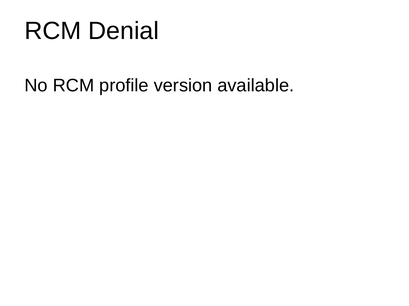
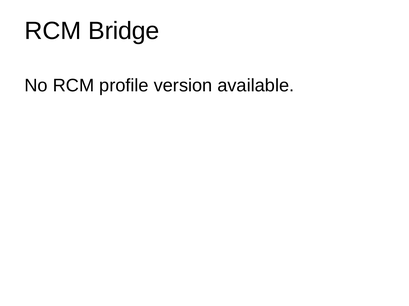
Denial: Denial -> Bridge
